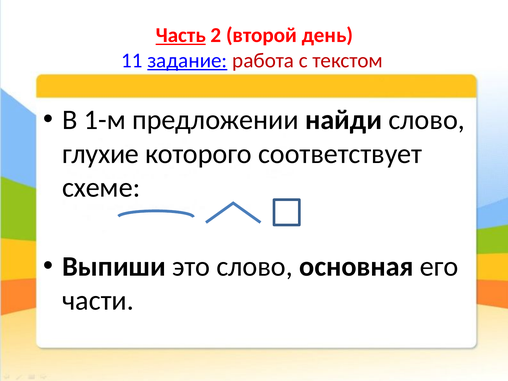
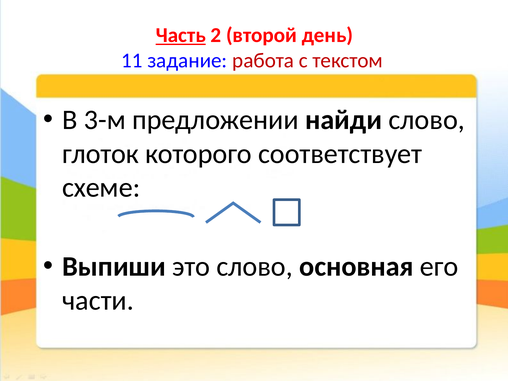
задание underline: present -> none
1-м: 1-м -> 3-м
глухие: глухие -> глоток
